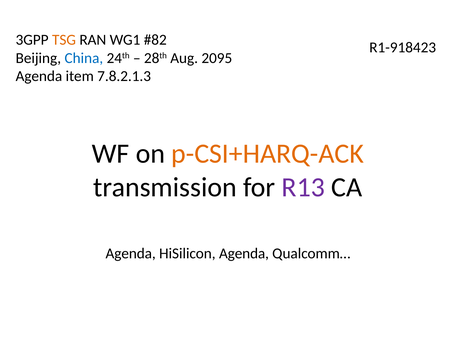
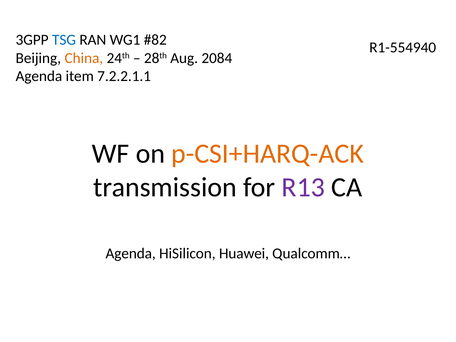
TSG colour: orange -> blue
R1-918423: R1-918423 -> R1-554940
China colour: blue -> orange
2095: 2095 -> 2084
7.8.2.1.3: 7.8.2.1.3 -> 7.2.2.1.1
HiSilicon Agenda: Agenda -> Huawei
